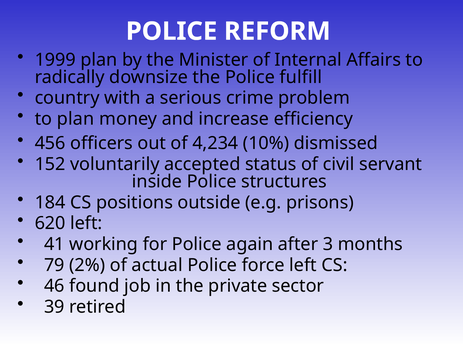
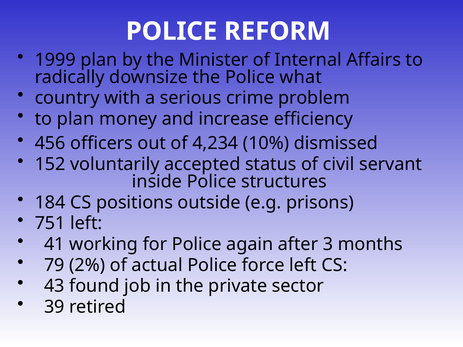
fulfill: fulfill -> what
620: 620 -> 751
46: 46 -> 43
